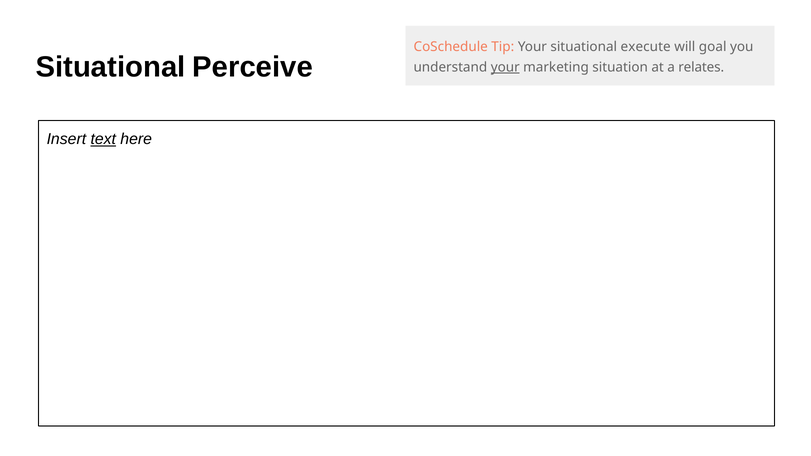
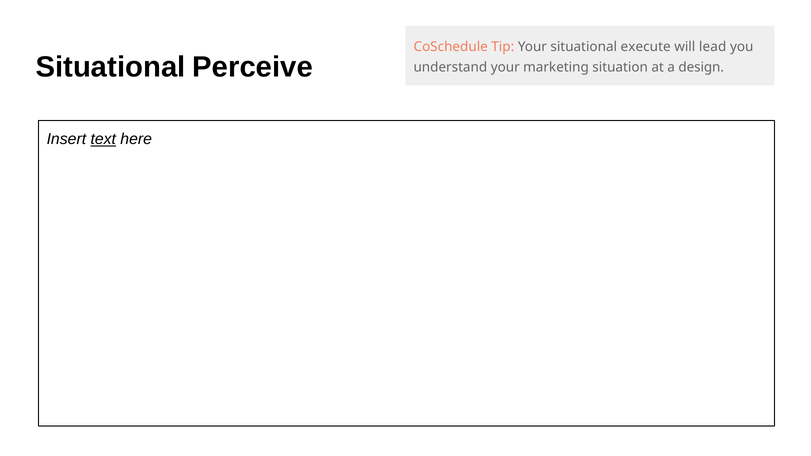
goal: goal -> lead
your at (505, 67) underline: present -> none
relates: relates -> design
